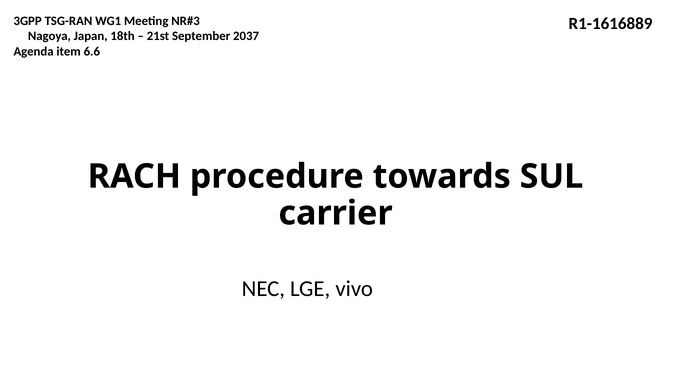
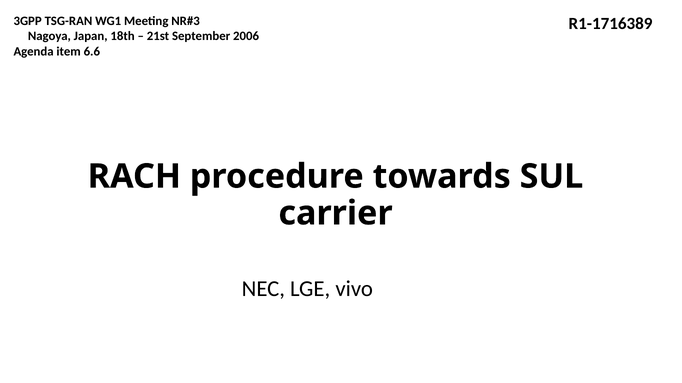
R1-1616889: R1-1616889 -> R1-1716389
2037: 2037 -> 2006
